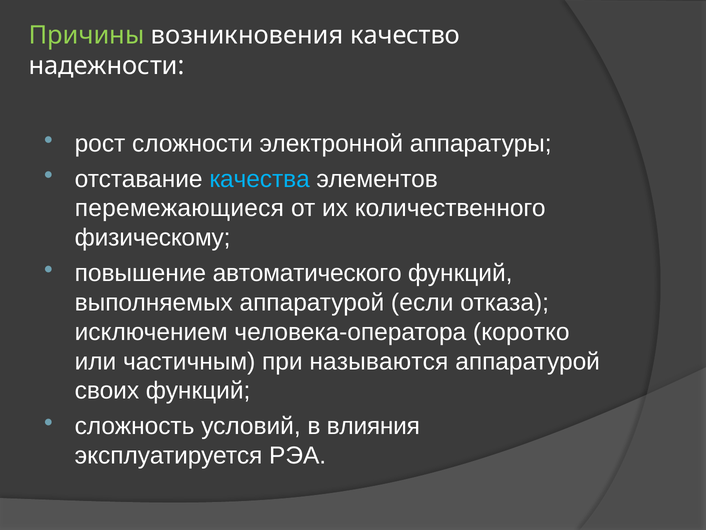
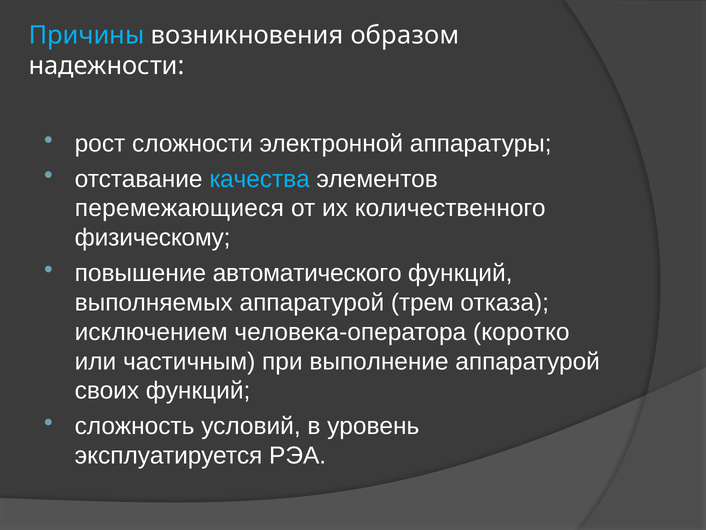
Причины colour: light green -> light blue
качество: качество -> образом
если: если -> трем
называются: называются -> выполнение
влияния: влияния -> уровень
